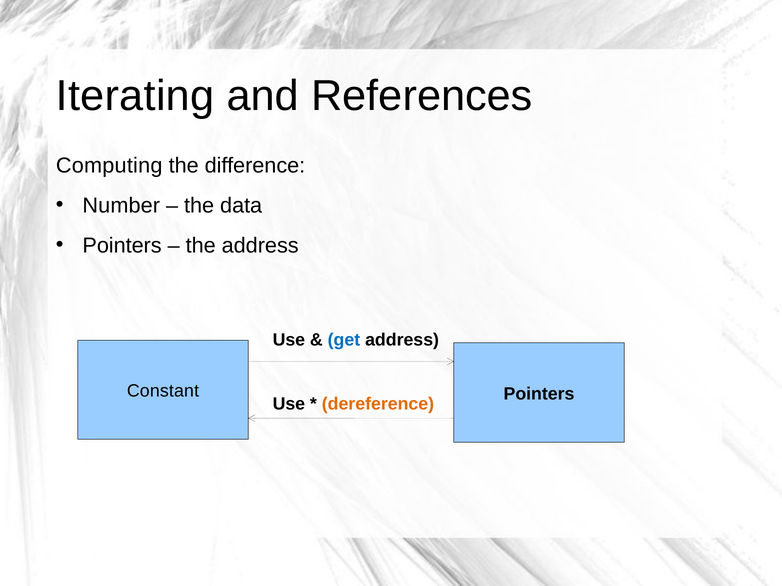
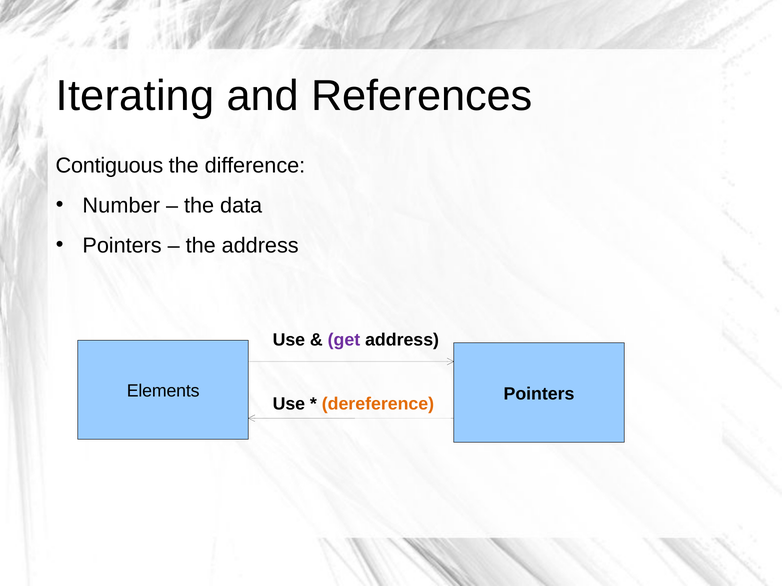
Computing: Computing -> Contiguous
get colour: blue -> purple
Constant: Constant -> Elements
